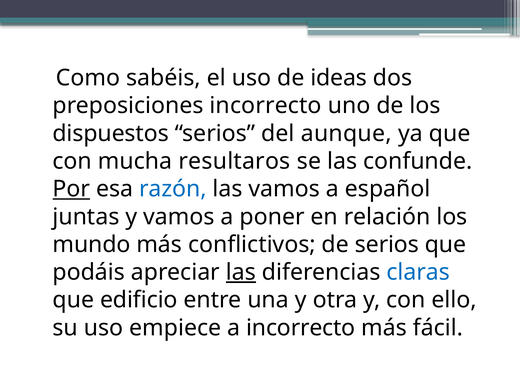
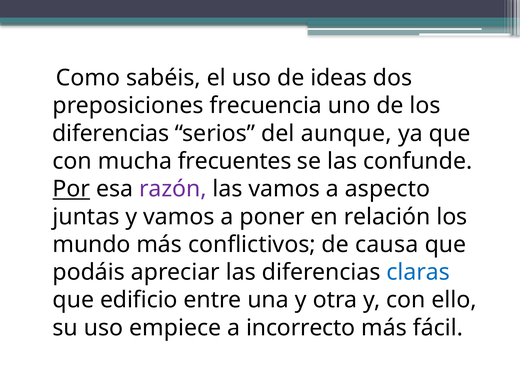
preposiciones incorrecto: incorrecto -> frecuencia
dispuestos at (111, 133): dispuestos -> diferencias
resultaros: resultaros -> frecuentes
razón colour: blue -> purple
español: español -> aspecto
de serios: serios -> causa
las at (241, 272) underline: present -> none
